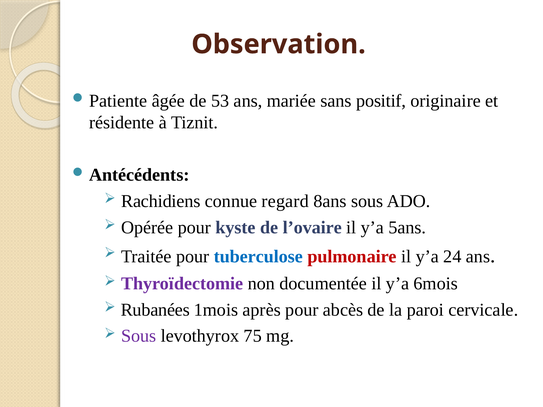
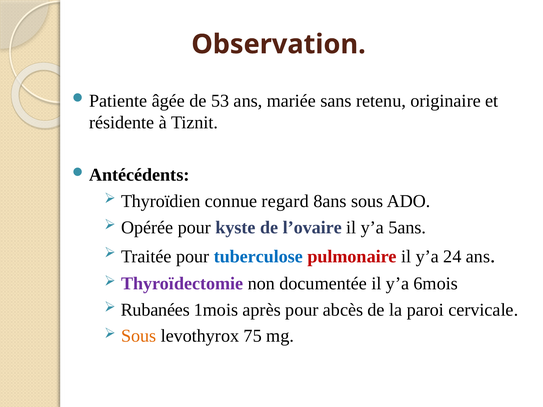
positif: positif -> retenu
Rachidiens: Rachidiens -> Thyroïdien
Sous at (139, 336) colour: purple -> orange
